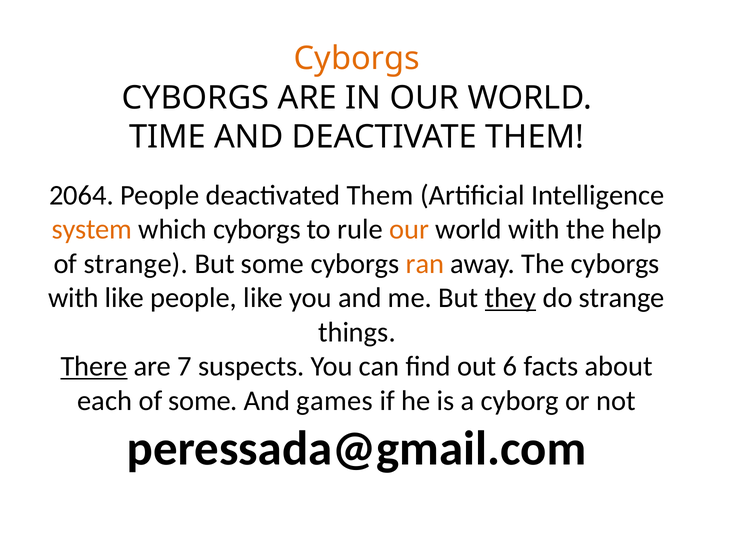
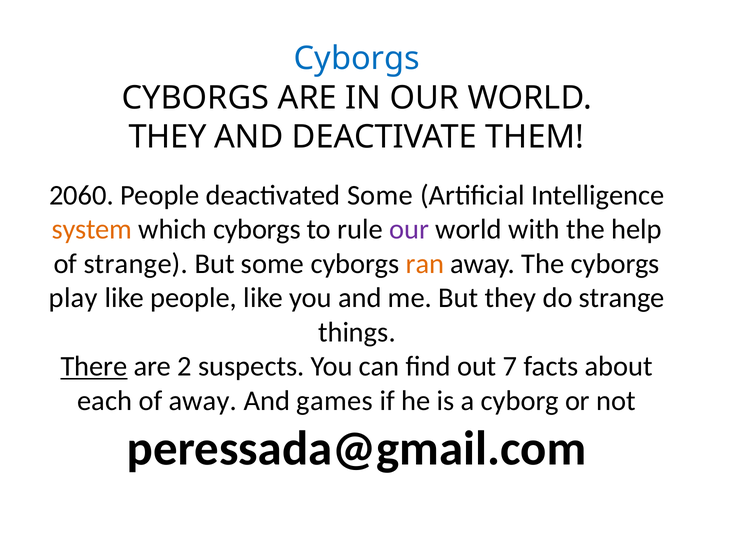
Cyborgs at (357, 59) colour: orange -> blue
TIME at (167, 137): TIME -> THEY
2064: 2064 -> 2060
deactivated Them: Them -> Some
our at (409, 229) colour: orange -> purple
with at (74, 298): with -> play
they at (510, 298) underline: present -> none
7: 7 -> 2
6: 6 -> 7
of some: some -> away
